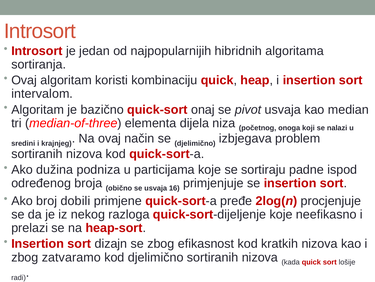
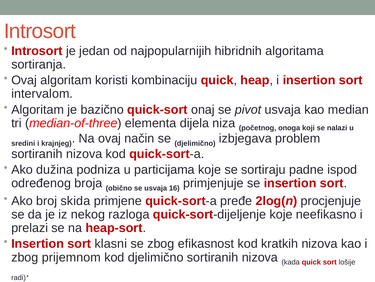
dobili: dobili -> skida
dizajn: dizajn -> klasni
zatvaramo: zatvaramo -> prijemnom
